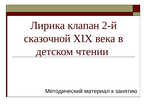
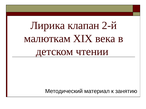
сказочной: сказочной -> малюткам
